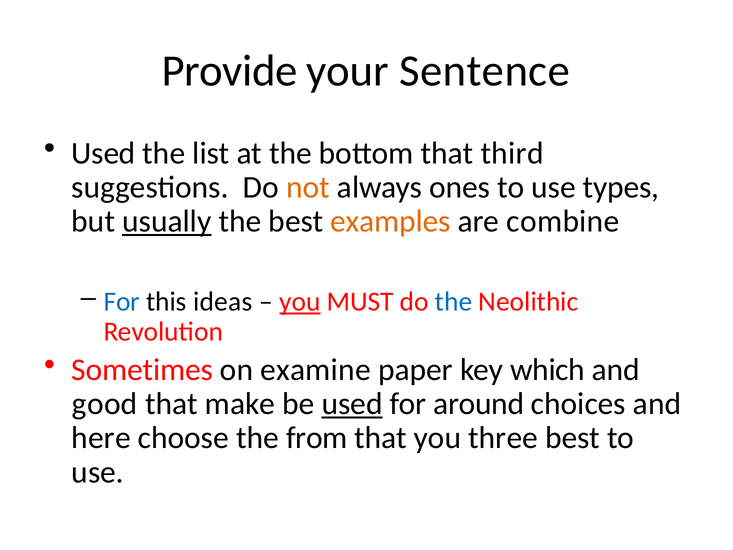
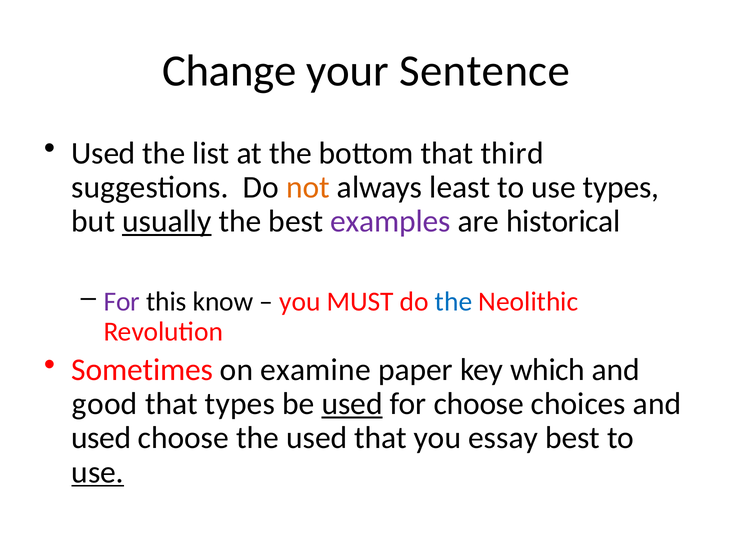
Provide: Provide -> Change
ones: ones -> least
examples colour: orange -> purple
combine: combine -> historical
For at (122, 302) colour: blue -> purple
ideas: ideas -> know
you at (300, 302) underline: present -> none
that make: make -> types
for around: around -> choose
here at (101, 438): here -> used
the from: from -> used
three: three -> essay
use at (98, 472) underline: none -> present
